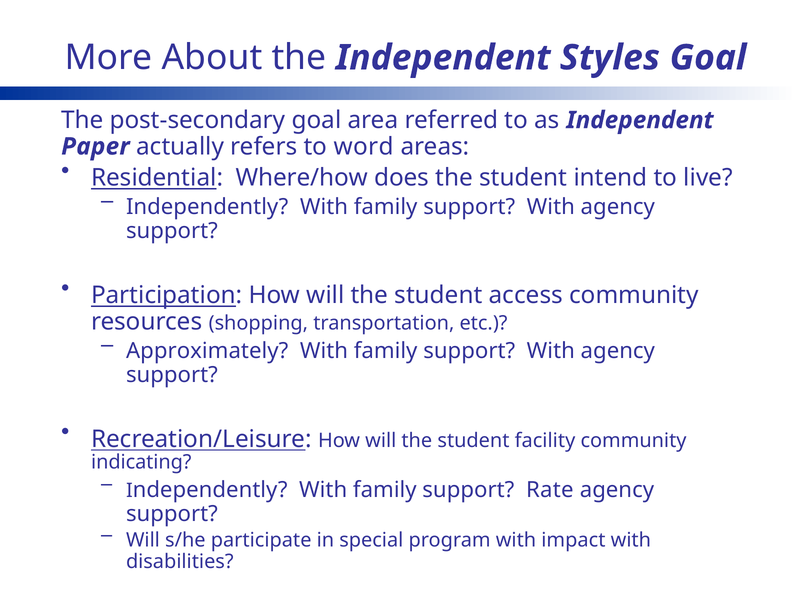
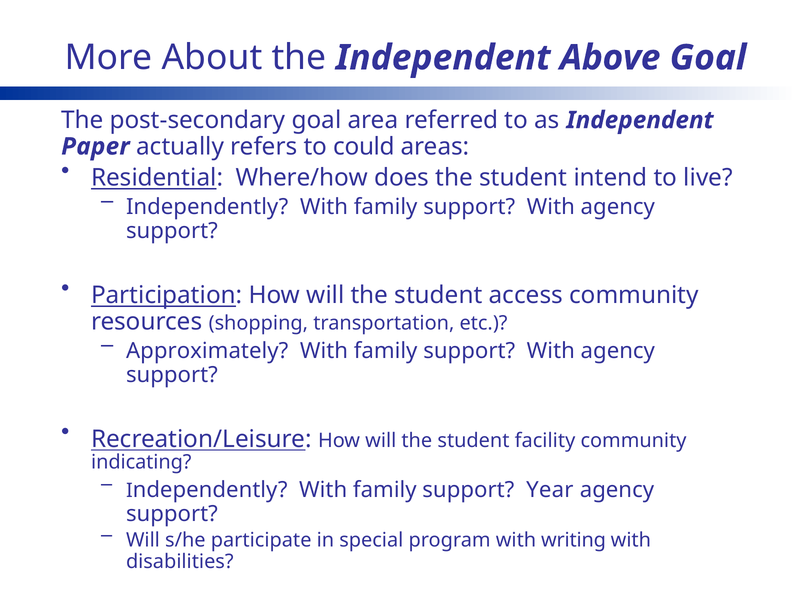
Styles: Styles -> Above
word: word -> could
Rate: Rate -> Year
impact: impact -> writing
